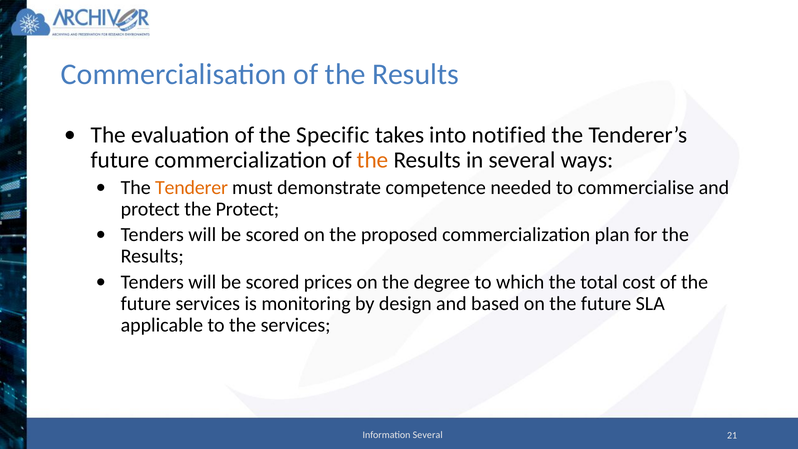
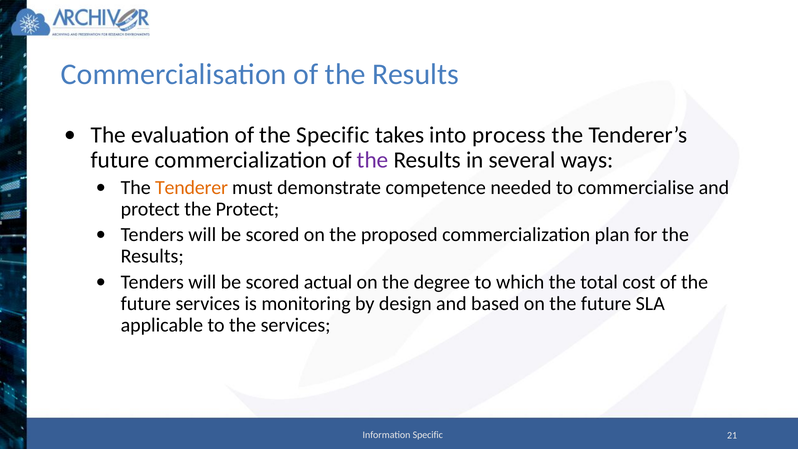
notified: notified -> process
the at (373, 160) colour: orange -> purple
prices: prices -> actual
Information Several: Several -> Specific
